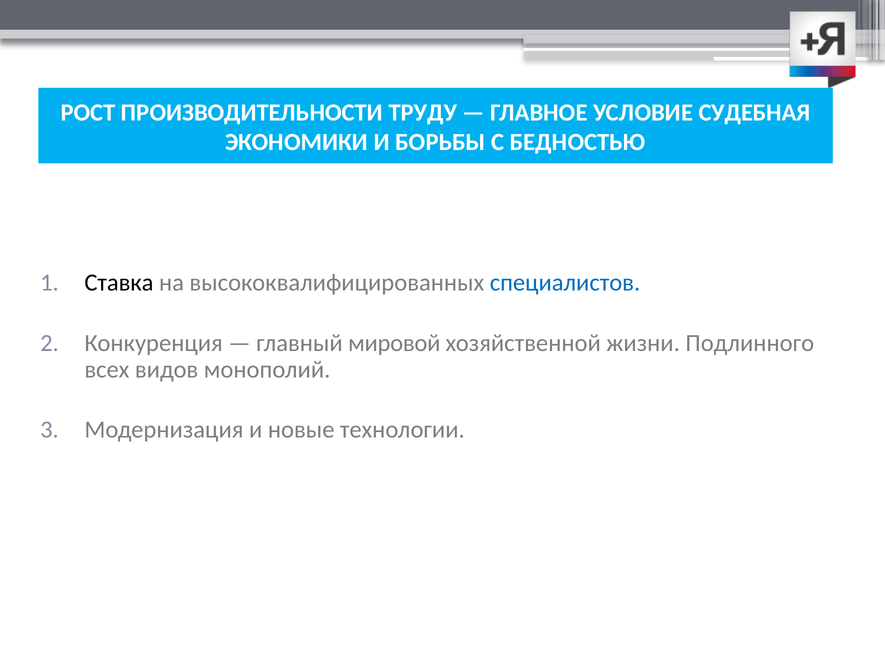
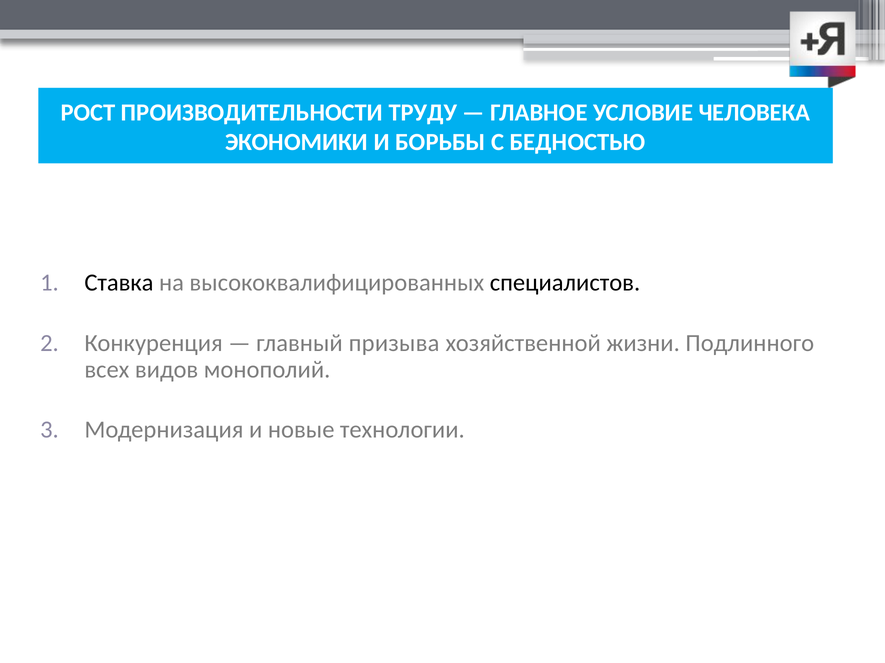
СУДЕБНАЯ: СУДЕБНАЯ -> ЧЕЛОВЕКА
специалистов colour: blue -> black
мировой: мировой -> призыва
